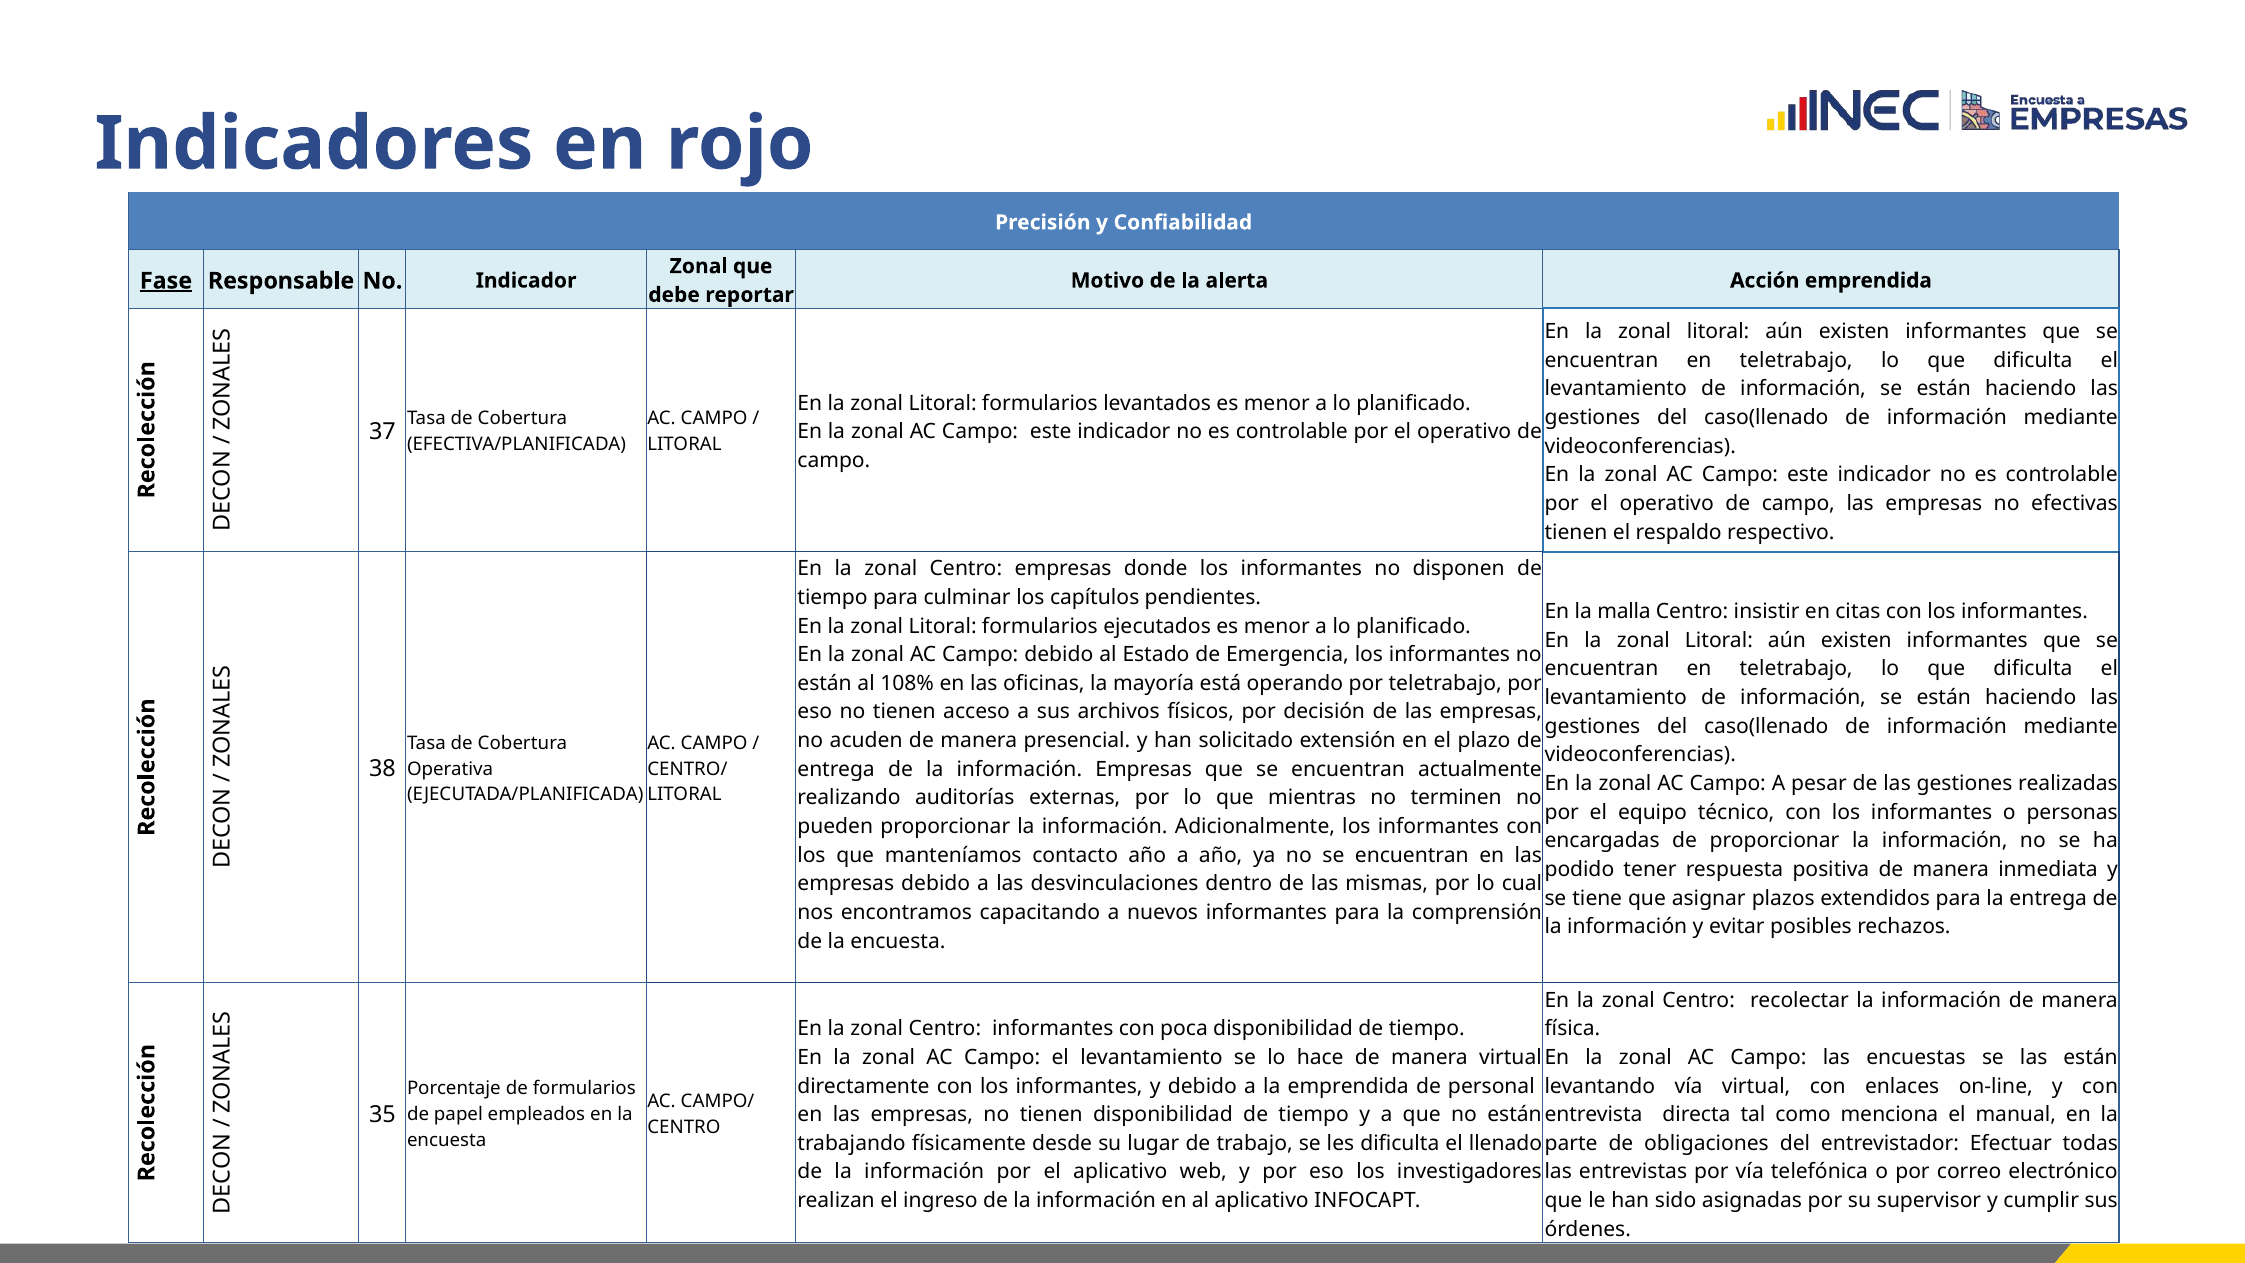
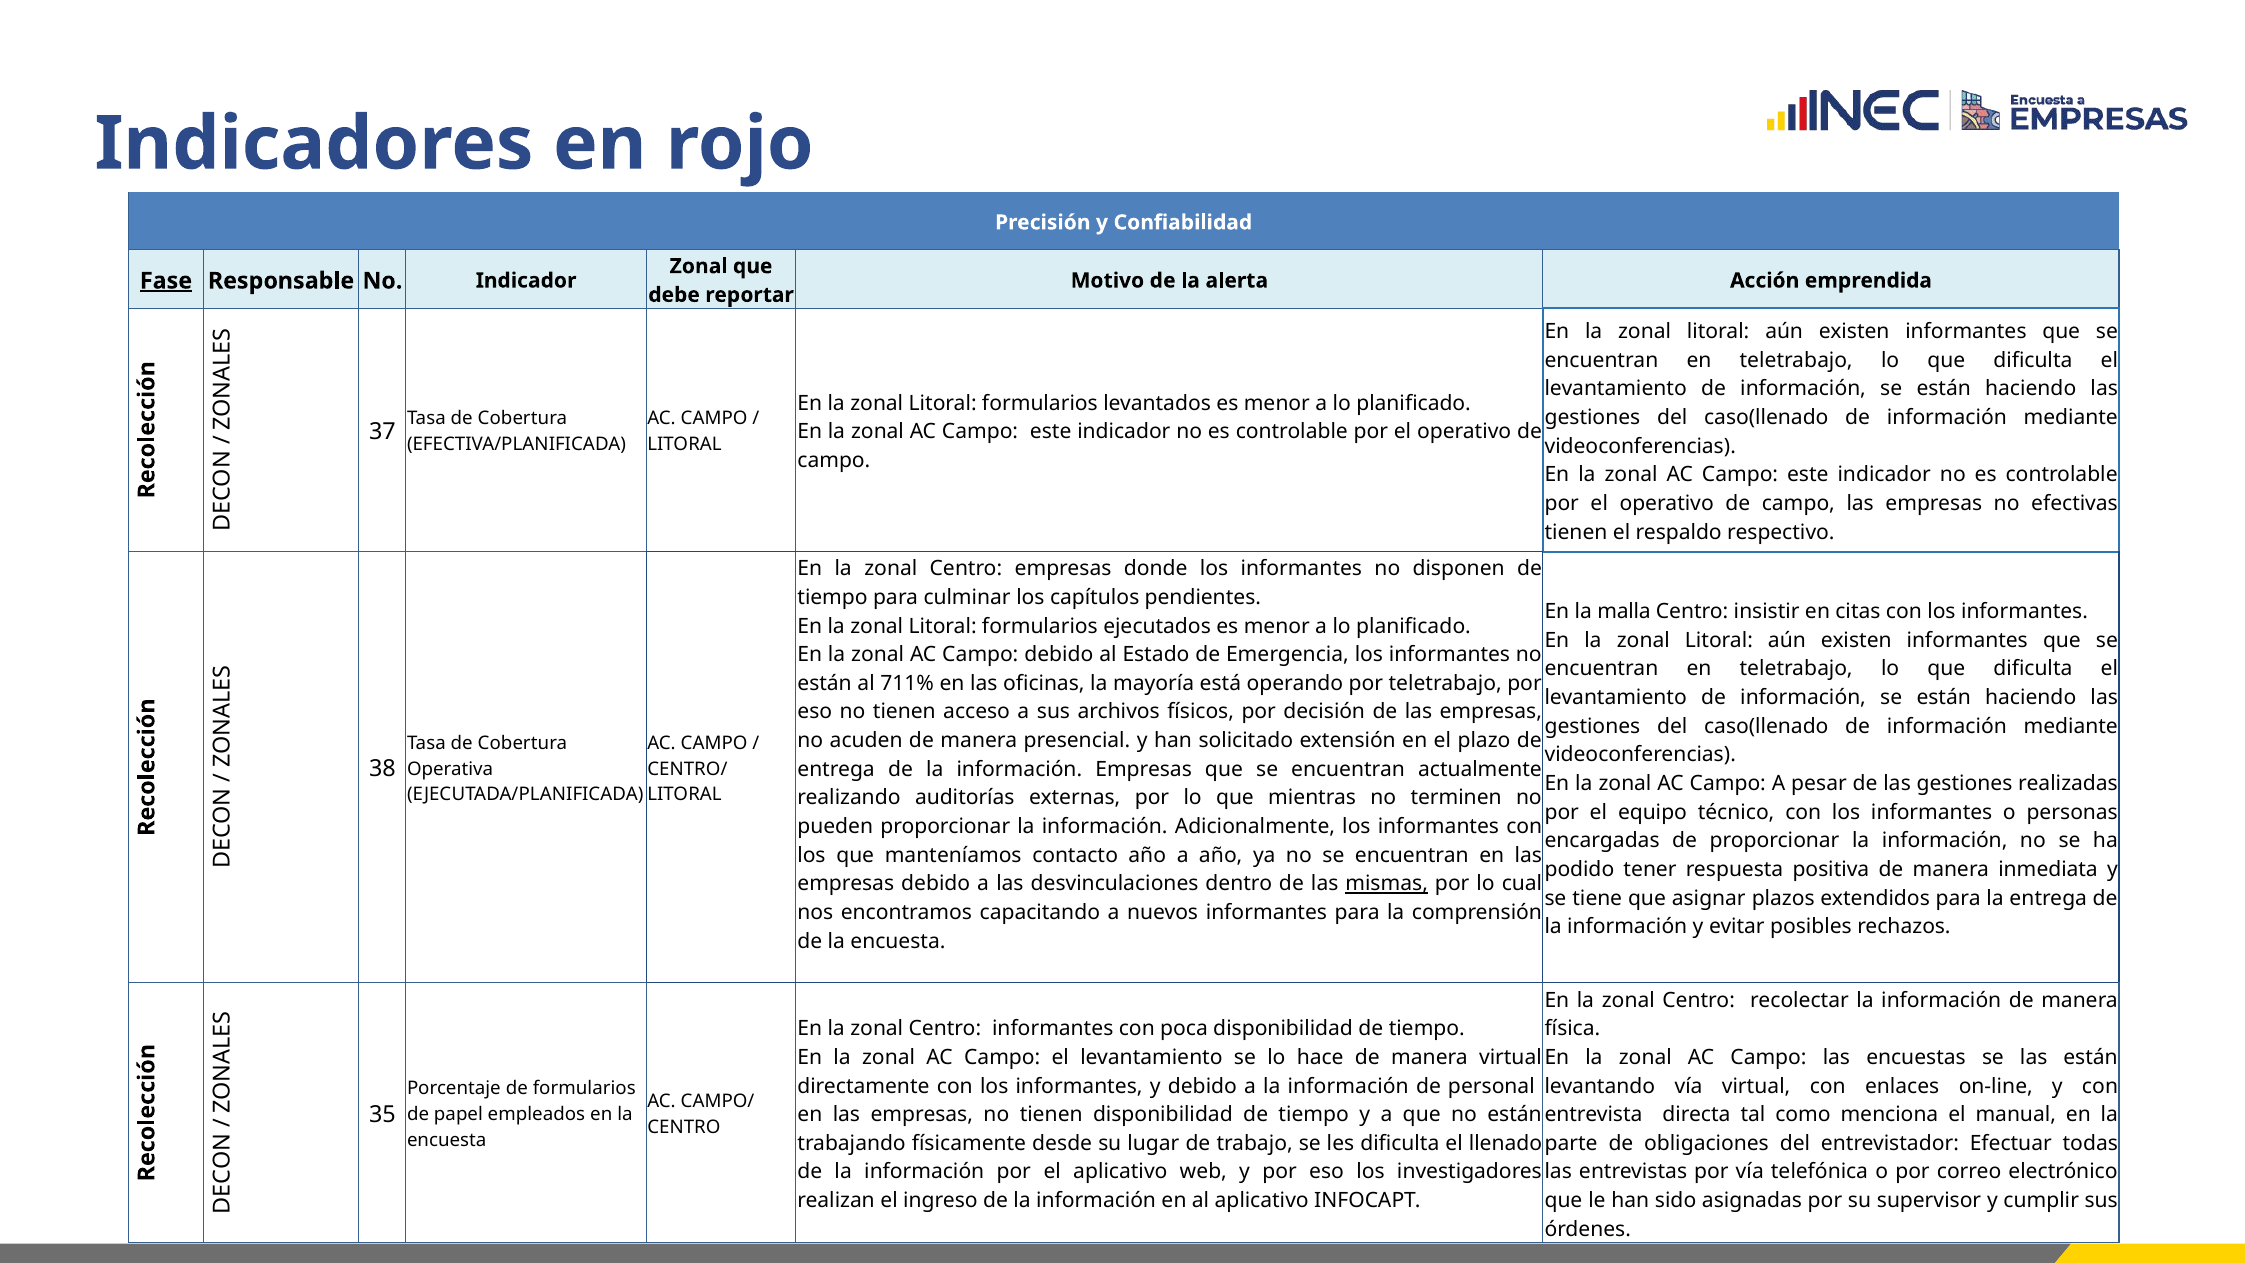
108%: 108% -> 711%
mismas underline: none -> present
a la emprendida: emprendida -> información
